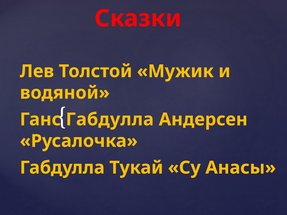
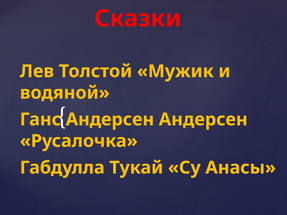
Ганс Габдулла: Габдулла -> Андерсен
